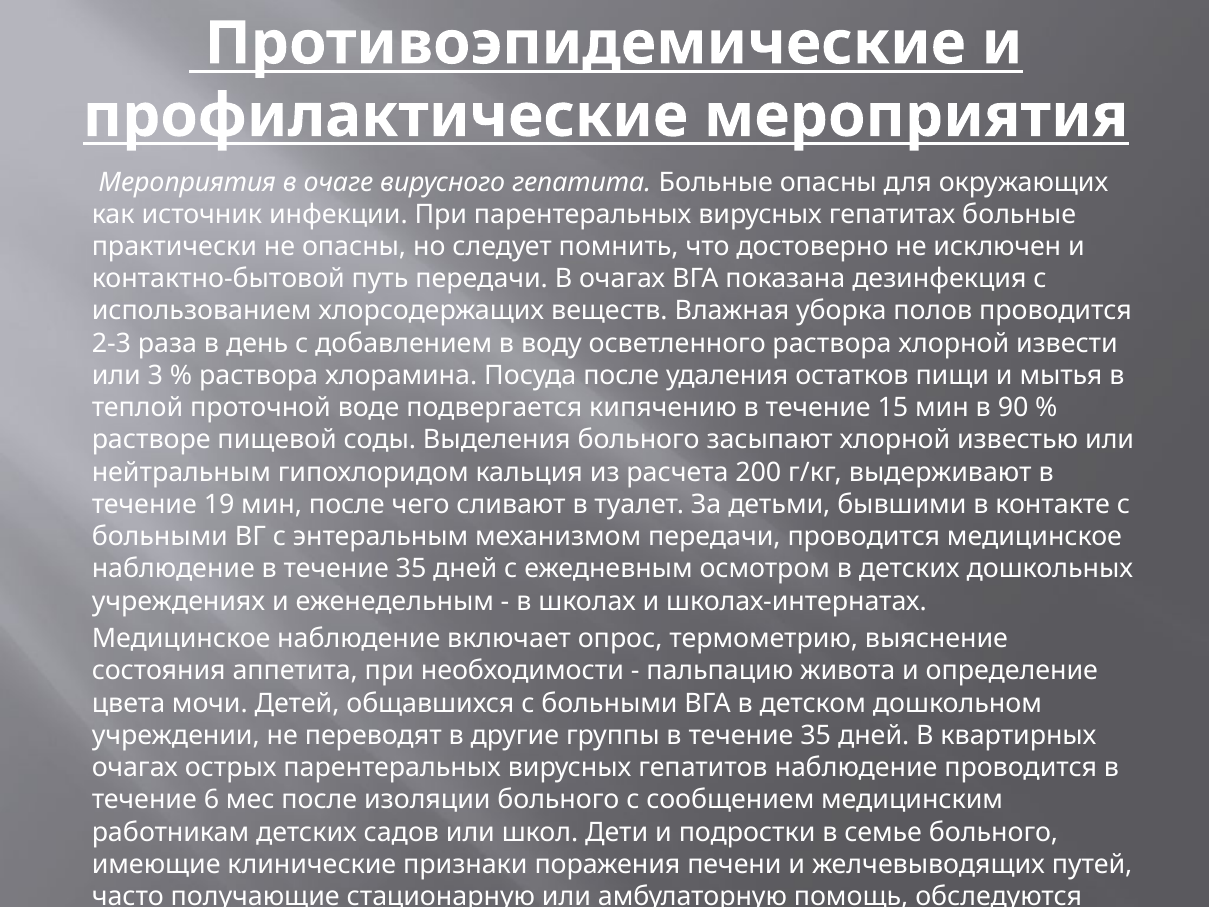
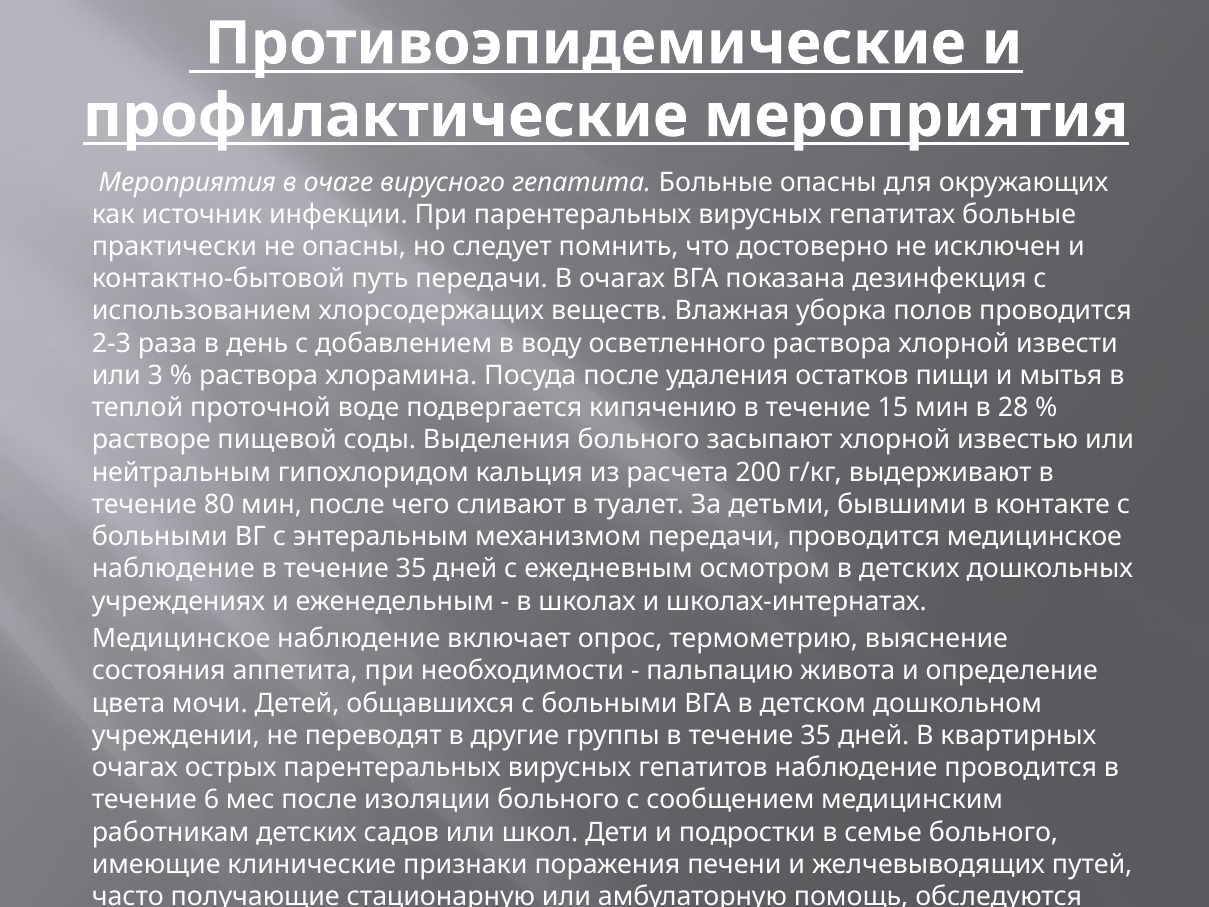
90: 90 -> 28
19: 19 -> 80
